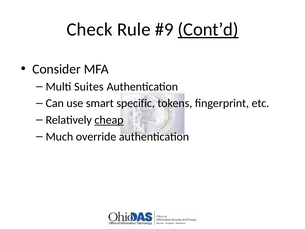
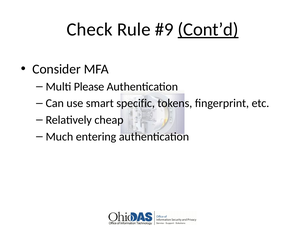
Suites: Suites -> Please
cheap underline: present -> none
override: override -> entering
